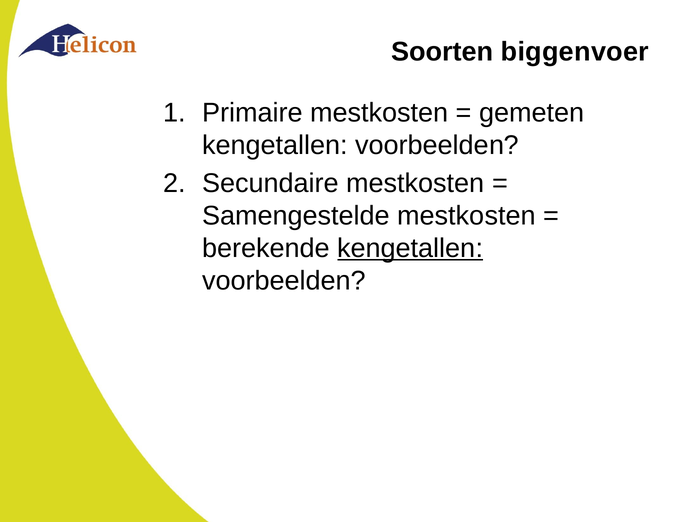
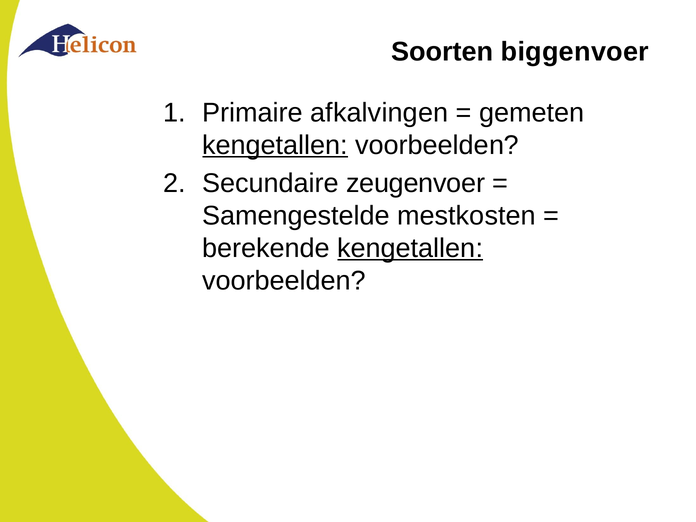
Primaire mestkosten: mestkosten -> afkalvingen
kengetallen at (275, 145) underline: none -> present
Secundaire mestkosten: mestkosten -> zeugenvoer
